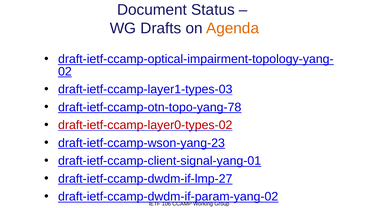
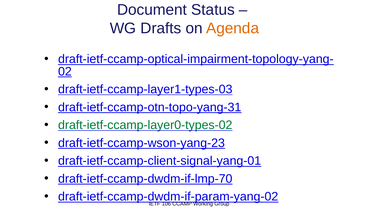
draft-ietf-ccamp-otn-topo-yang-78: draft-ietf-ccamp-otn-topo-yang-78 -> draft-ietf-ccamp-otn-topo-yang-31
draft-ietf-ccamp-layer0-types-02 colour: red -> green
draft-ietf-ccamp-dwdm-if-lmp-27: draft-ietf-ccamp-dwdm-if-lmp-27 -> draft-ietf-ccamp-dwdm-if-lmp-70
